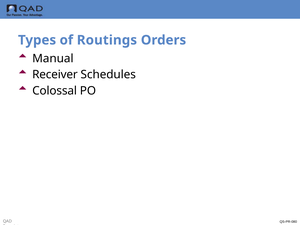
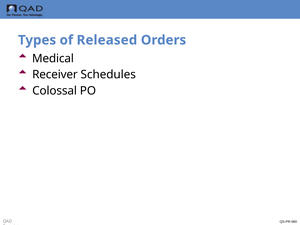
Routings: Routings -> Released
Manual: Manual -> Medical
